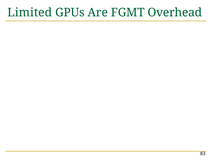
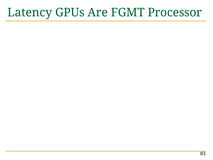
Limited: Limited -> Latency
Overhead: Overhead -> Processor
